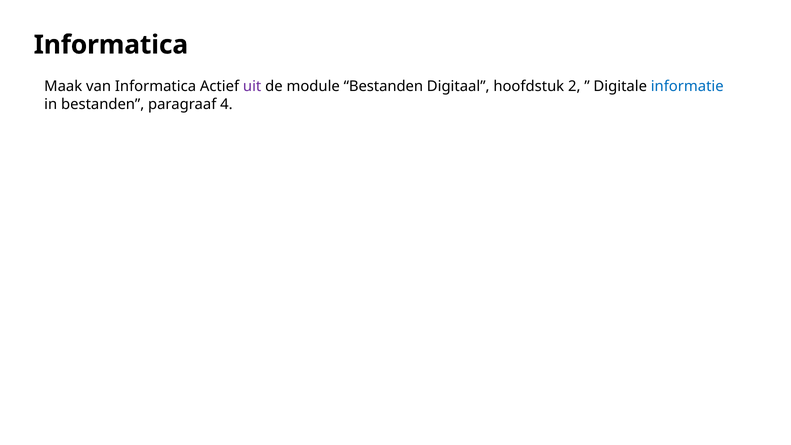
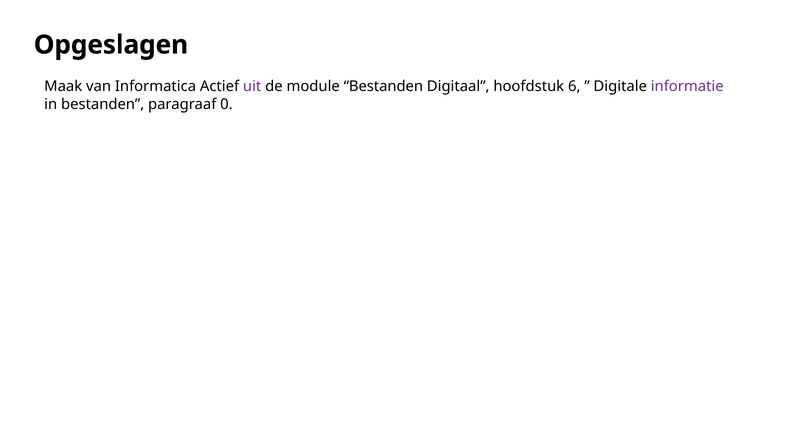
Informatica at (111, 45): Informatica -> Opgeslagen
2: 2 -> 6
informatie colour: blue -> purple
4: 4 -> 0
